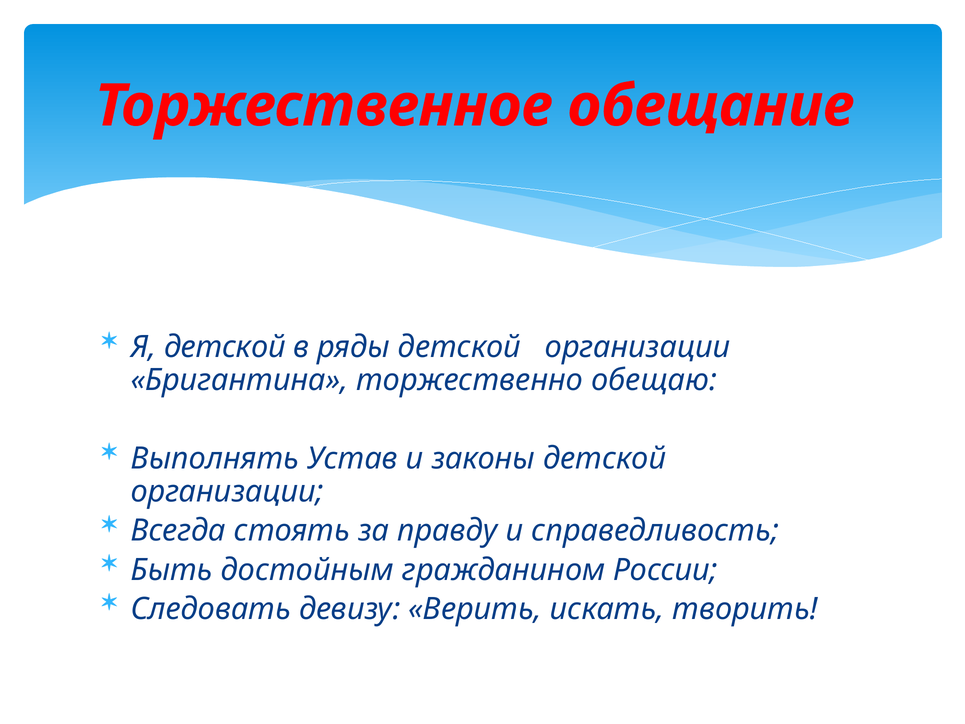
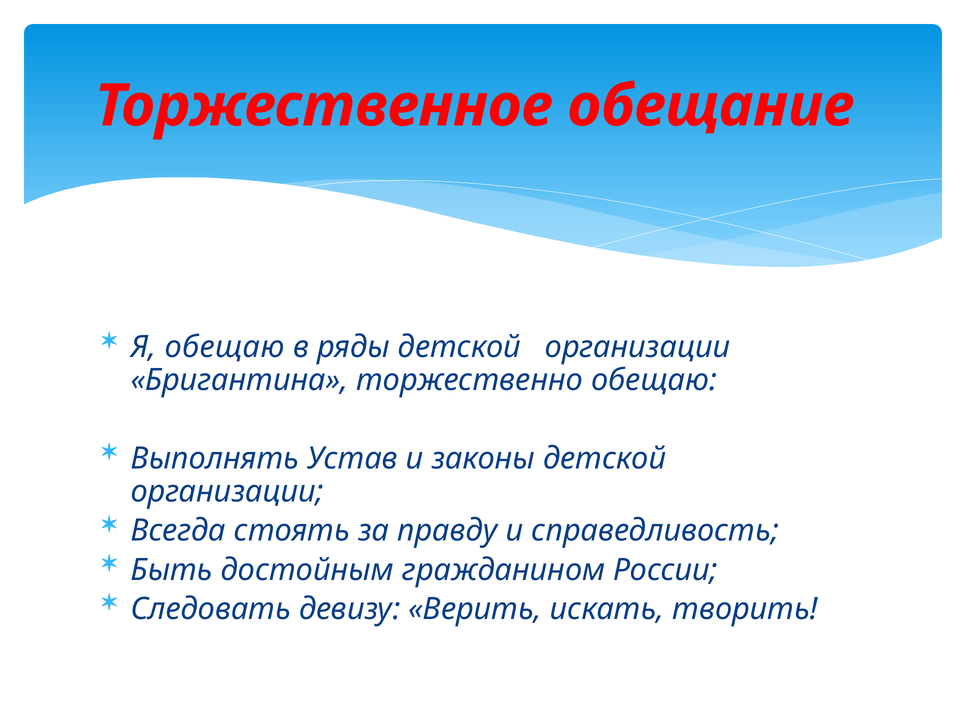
Я детской: детской -> обещаю
